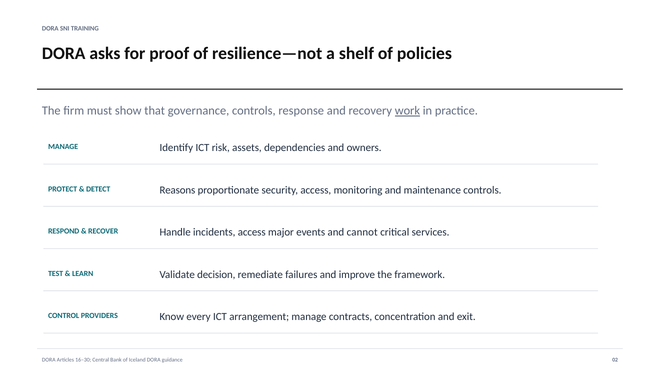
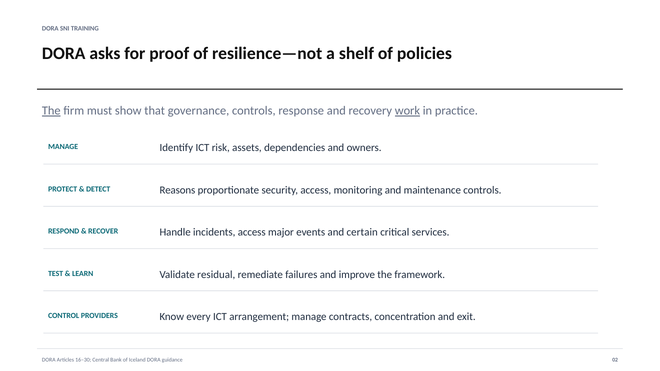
The at (51, 111) underline: none -> present
cannot: cannot -> certain
decision: decision -> residual
